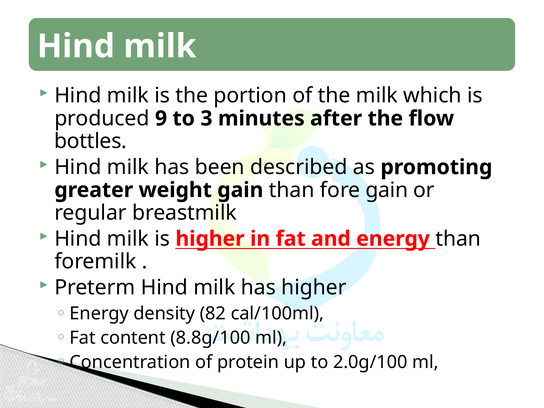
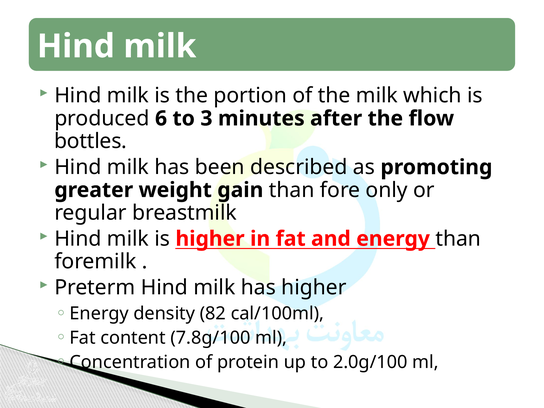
9: 9 -> 6
fore gain: gain -> only
8.8g/100: 8.8g/100 -> 7.8g/100
